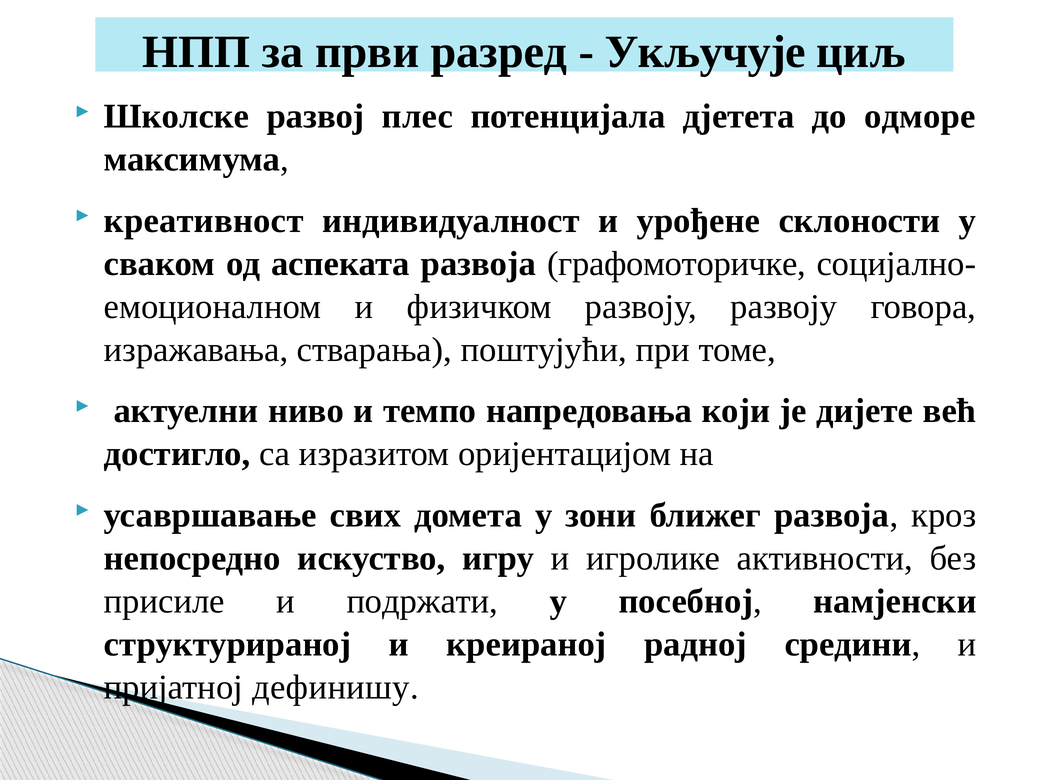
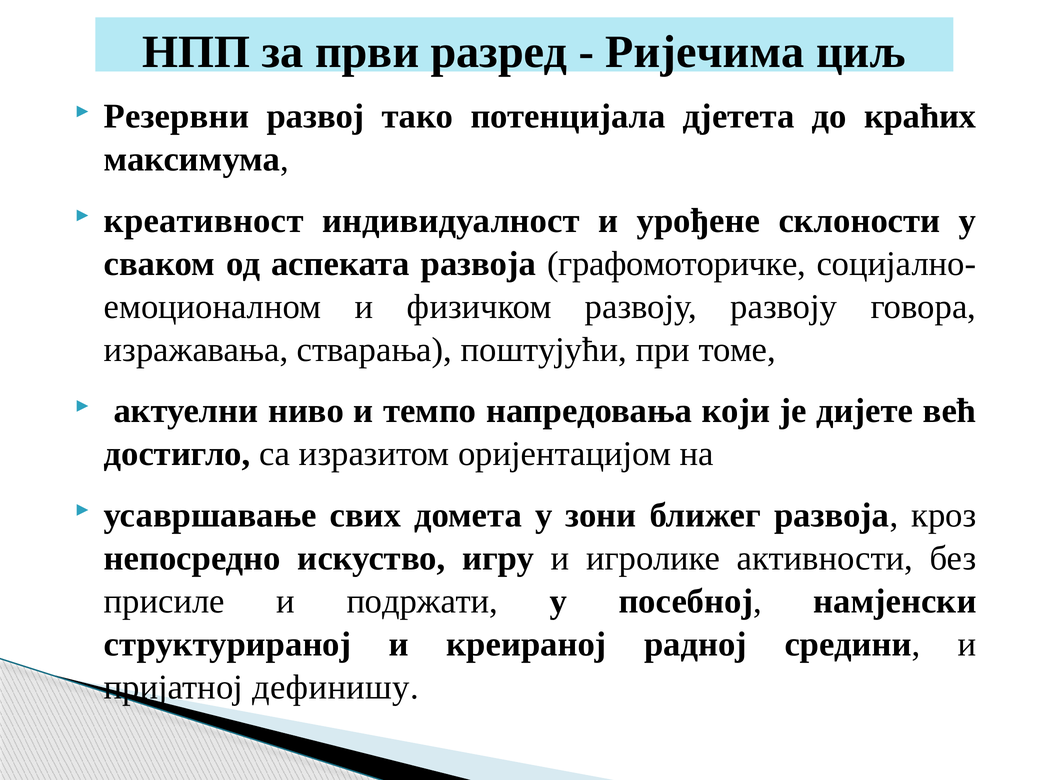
Укључује: Укључује -> Ријечима
Школске: Школске -> Резервни
плес: плес -> тако
одморе: одморе -> краћих
